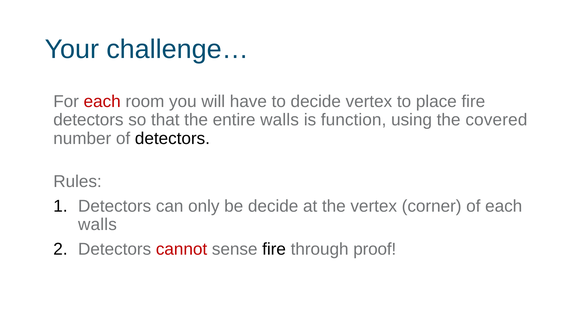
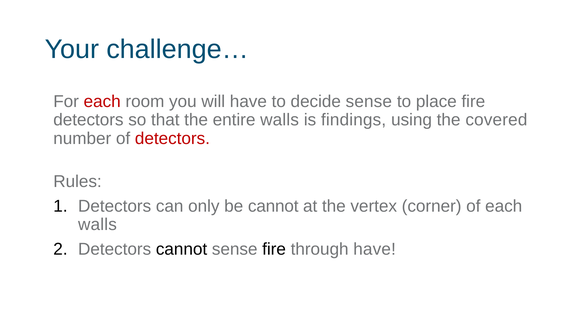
decide vertex: vertex -> sense
function: function -> findings
detectors at (172, 138) colour: black -> red
be decide: decide -> cannot
cannot at (182, 249) colour: red -> black
through proof: proof -> have
